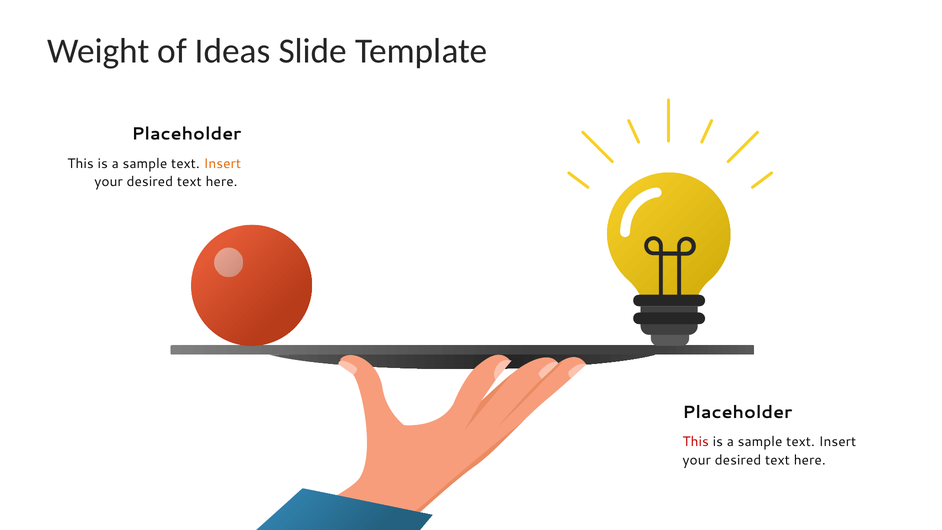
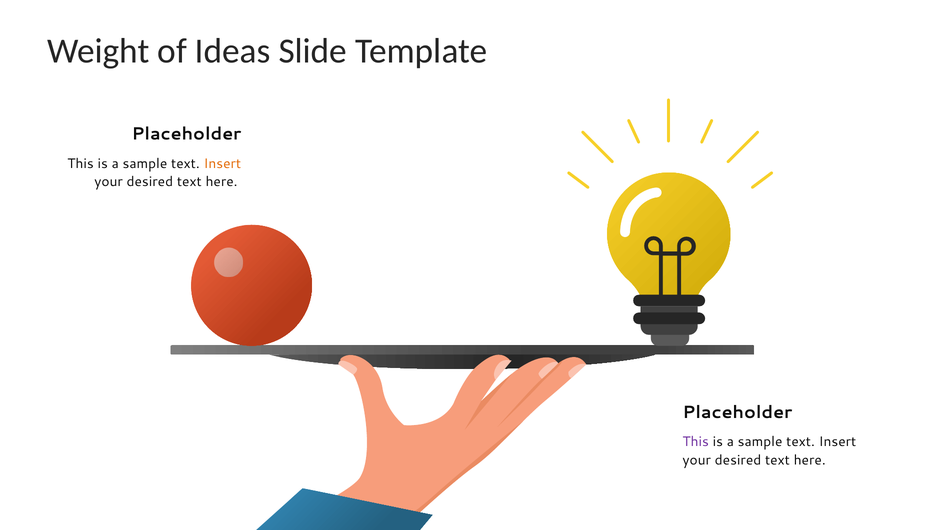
This at (696, 442) colour: red -> purple
